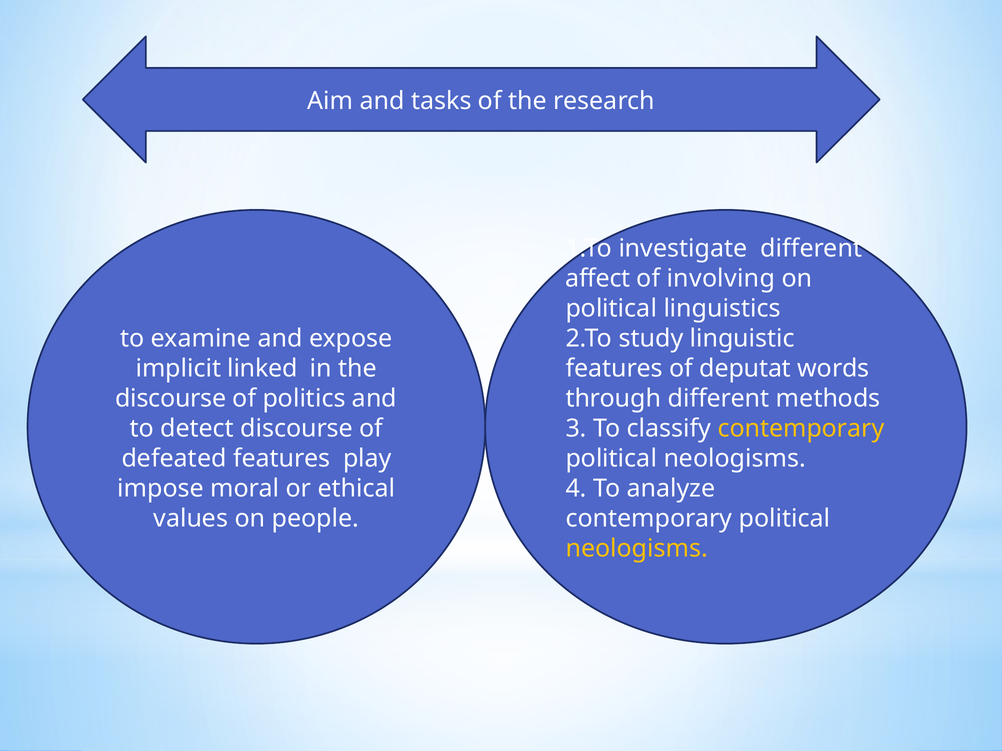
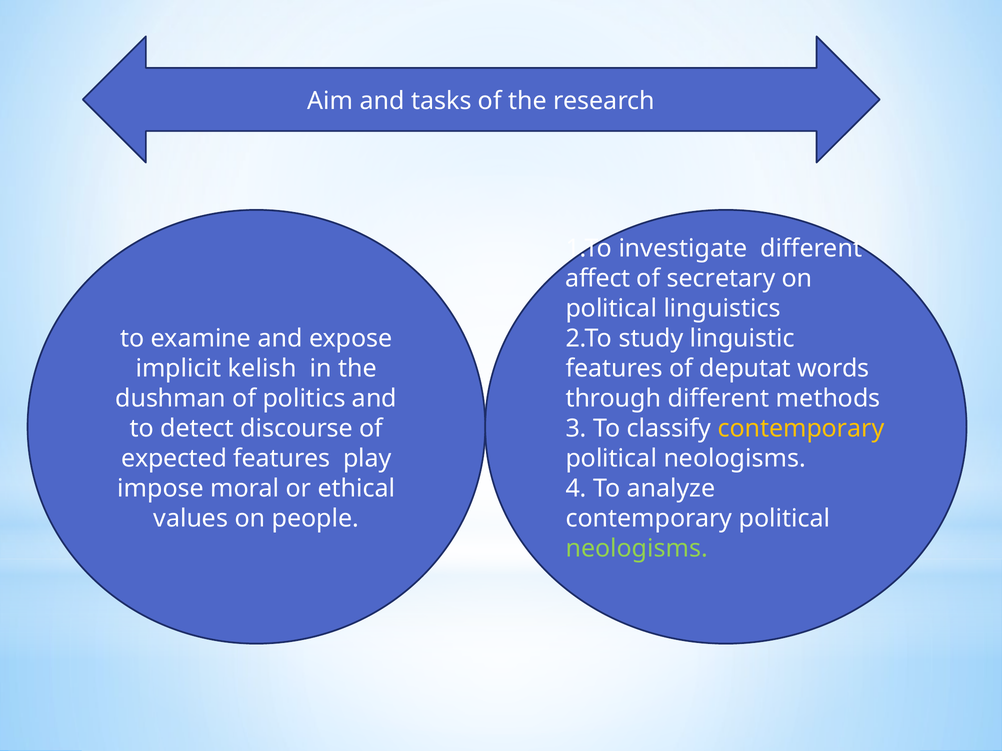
involving: involving -> secretary
linked: linked -> kelish
discourse at (171, 399): discourse -> dushman
defeated: defeated -> expected
neologisms at (637, 549) colour: yellow -> light green
